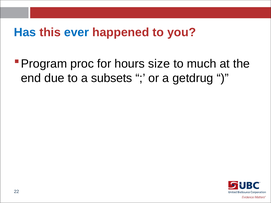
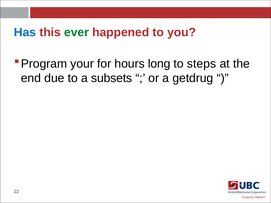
ever colour: blue -> green
proc: proc -> your
size: size -> long
much: much -> steps
